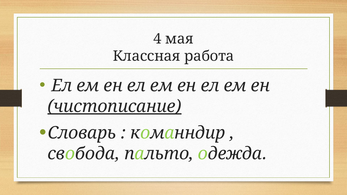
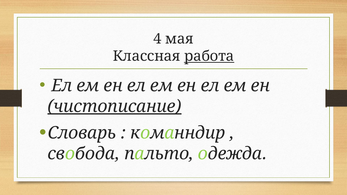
работа underline: none -> present
